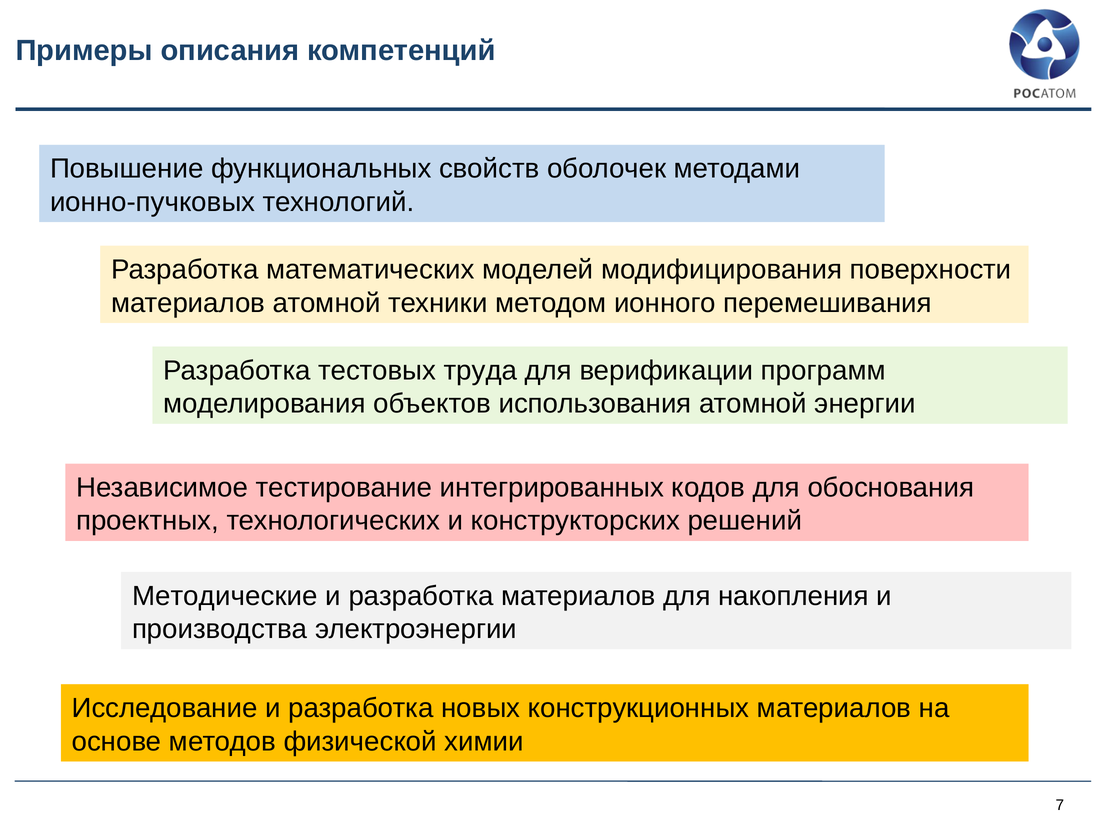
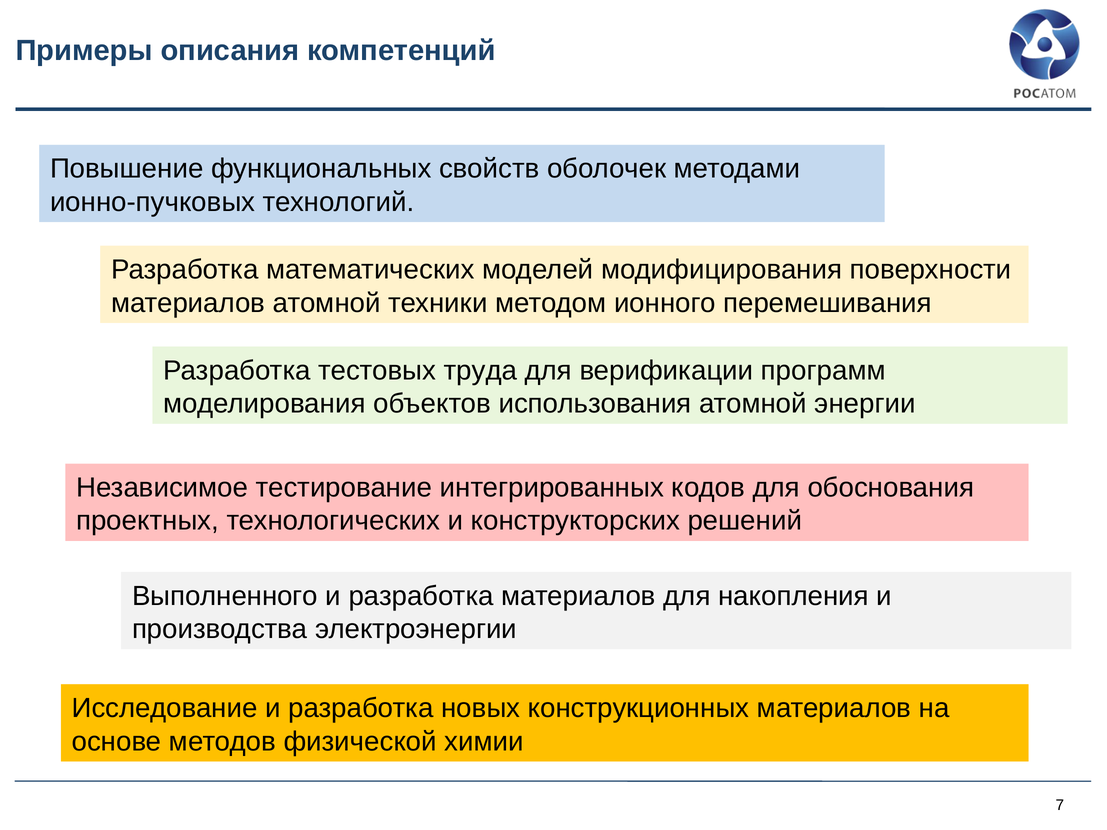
Методические: Методические -> Выполненного
